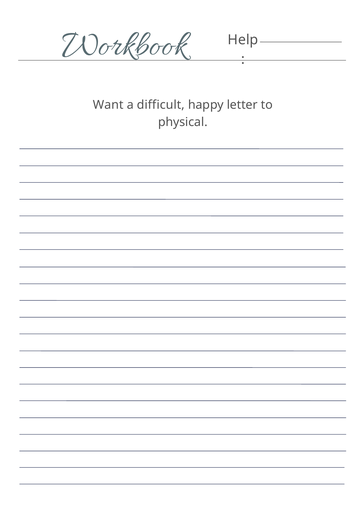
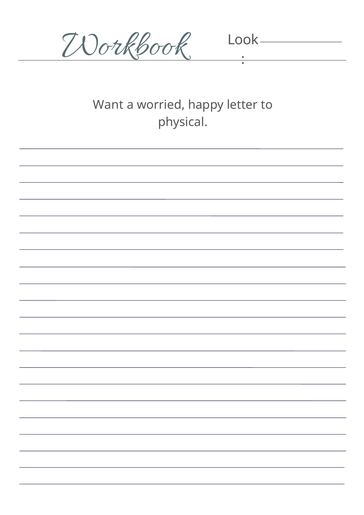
Help: Help -> Look
difficult: difficult -> worried
